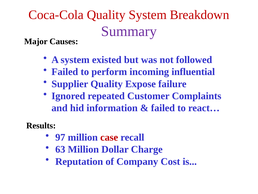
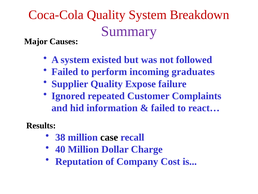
influential: influential -> graduates
97: 97 -> 38
case colour: red -> black
63: 63 -> 40
